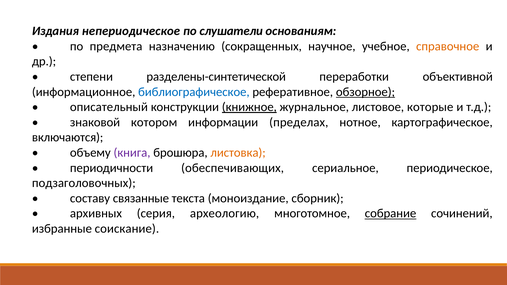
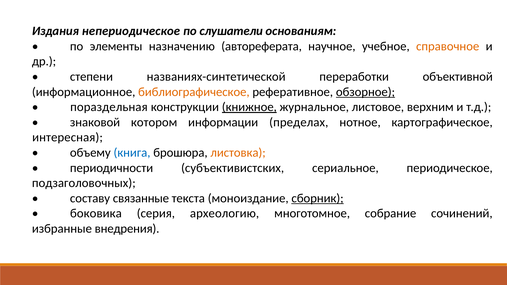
предмета: предмета -> элементы
сокращенных: сокращенных -> автореферата
разделены-синтетической: разделены-синтетической -> названиях-синтетической
библиографическое colour: blue -> orange
описательный: описательный -> пораздельная
которые: которые -> верхним
включаются: включаются -> интересная
книга colour: purple -> blue
обеспечивающих: обеспечивающих -> субъективистских
сборник underline: none -> present
архивных: архивных -> боковика
собрание underline: present -> none
соискание: соискание -> внедрения
